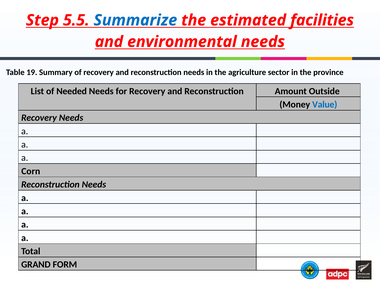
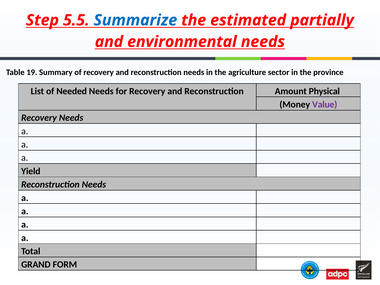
facilities: facilities -> partially
Outside: Outside -> Physical
Value colour: blue -> purple
Corn: Corn -> Yield
